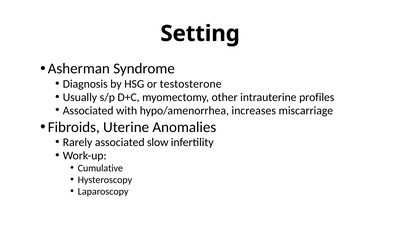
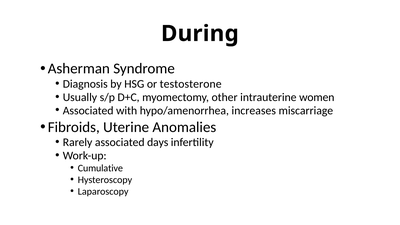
Setting: Setting -> During
profiles: profiles -> women
slow: slow -> days
